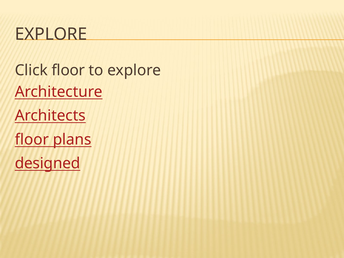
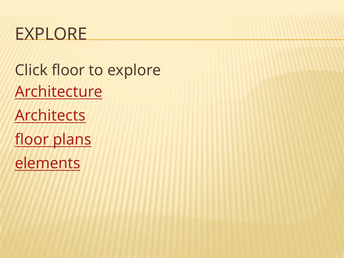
designed: designed -> elements
